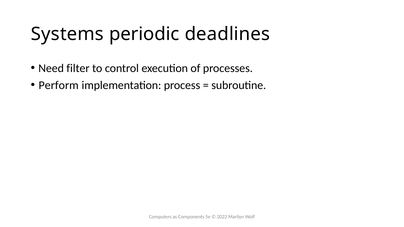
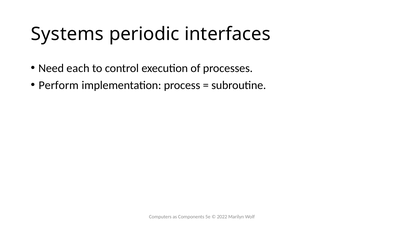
deadlines: deadlines -> interfaces
filter: filter -> each
